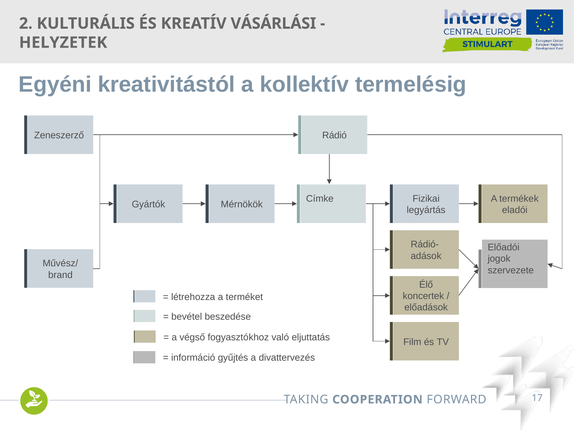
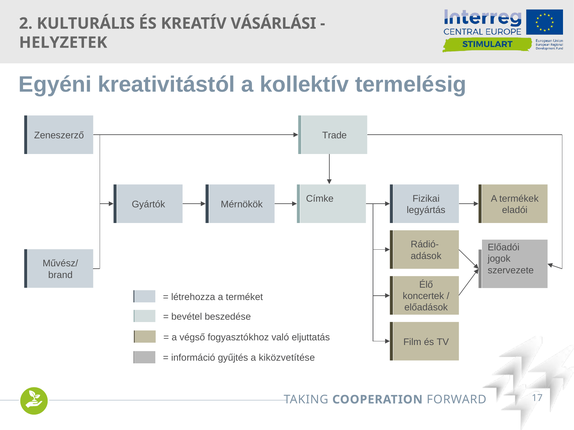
Rádió: Rádió -> Trade
divattervezés: divattervezés -> kiközvetítése
